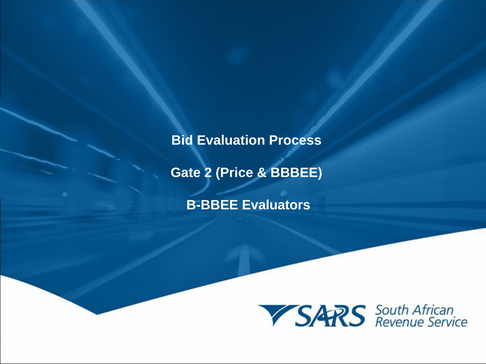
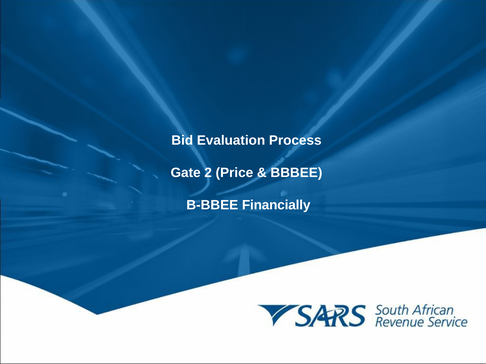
Evaluators: Evaluators -> Financially
